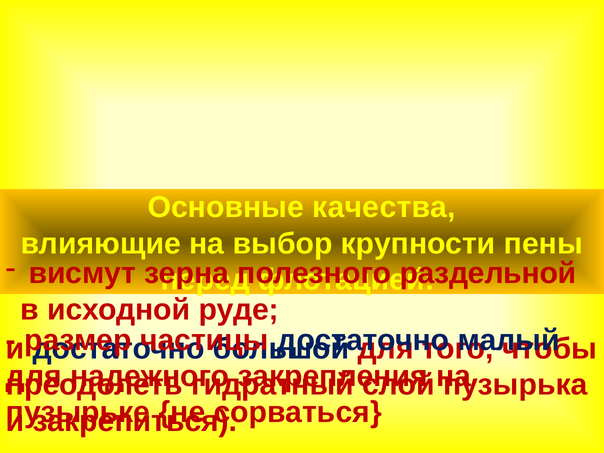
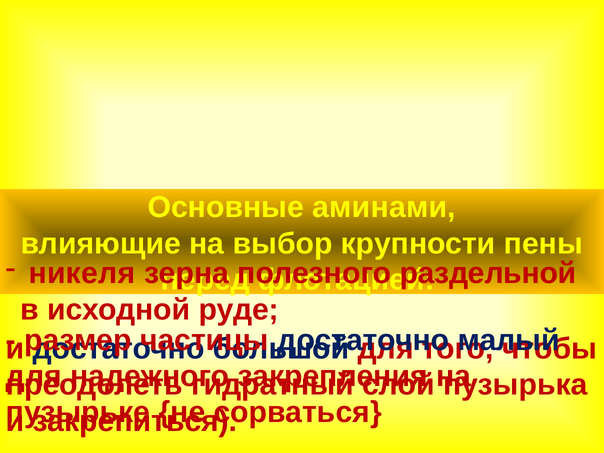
качества: качества -> аминами
висмут: висмут -> никеля
